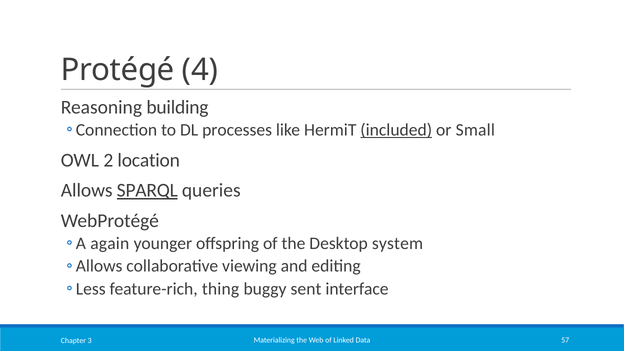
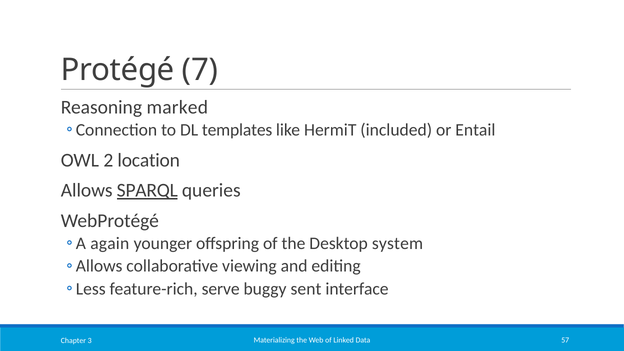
4: 4 -> 7
building: building -> marked
processes: processes -> templates
included underline: present -> none
Small: Small -> Entail
thing: thing -> serve
